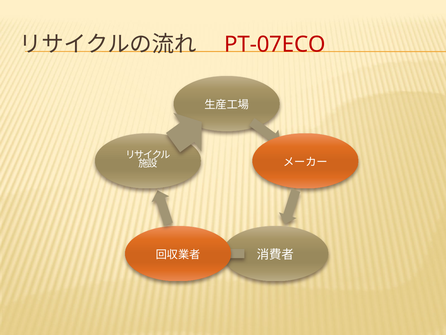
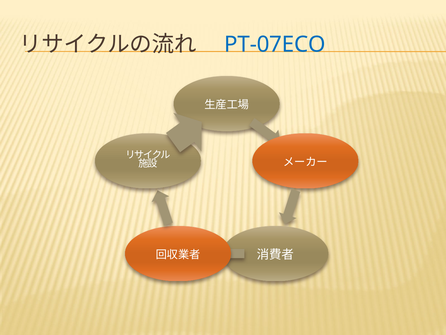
PT-07ECO colour: red -> blue
